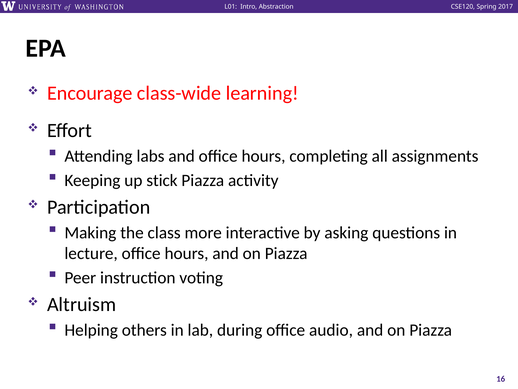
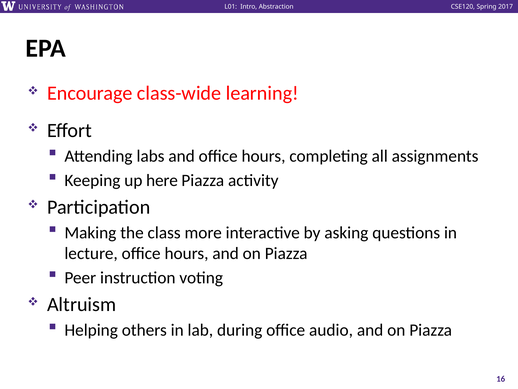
stick: stick -> here
